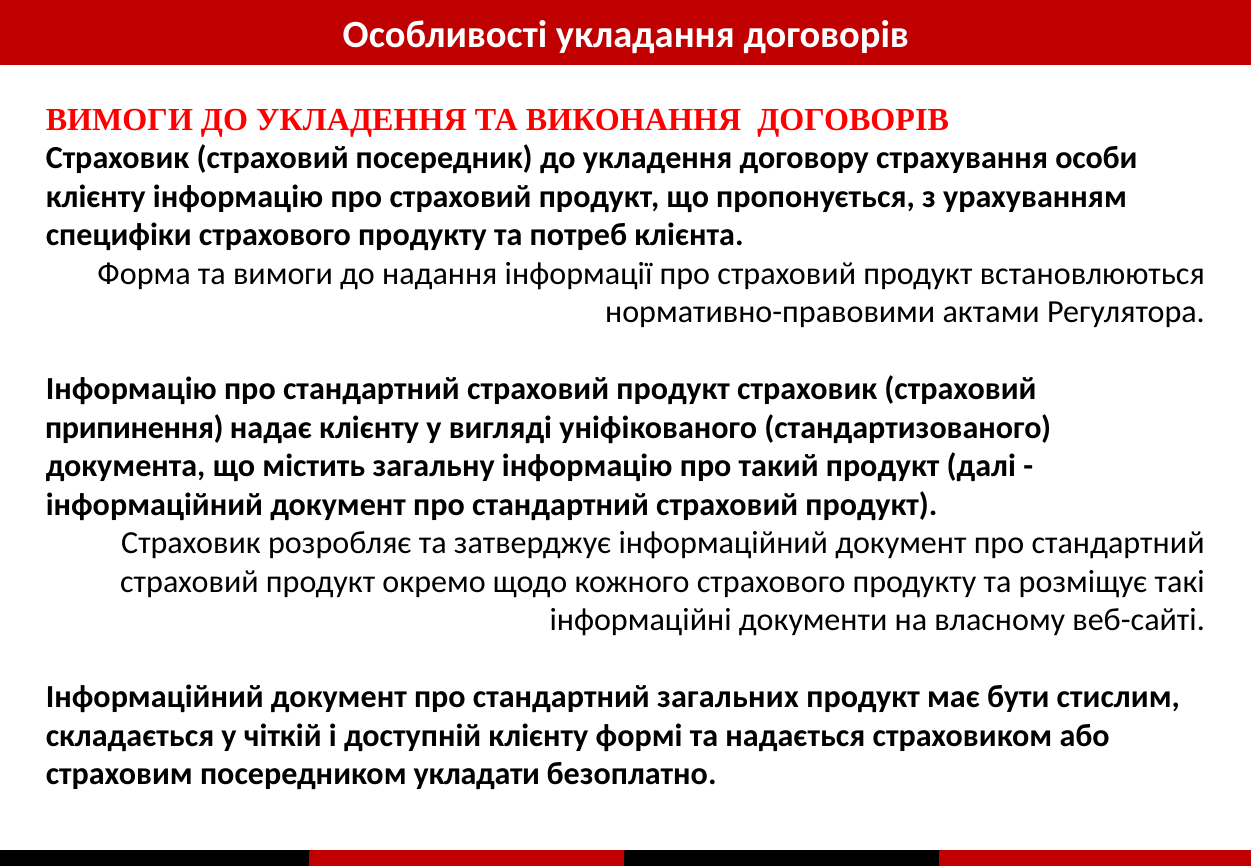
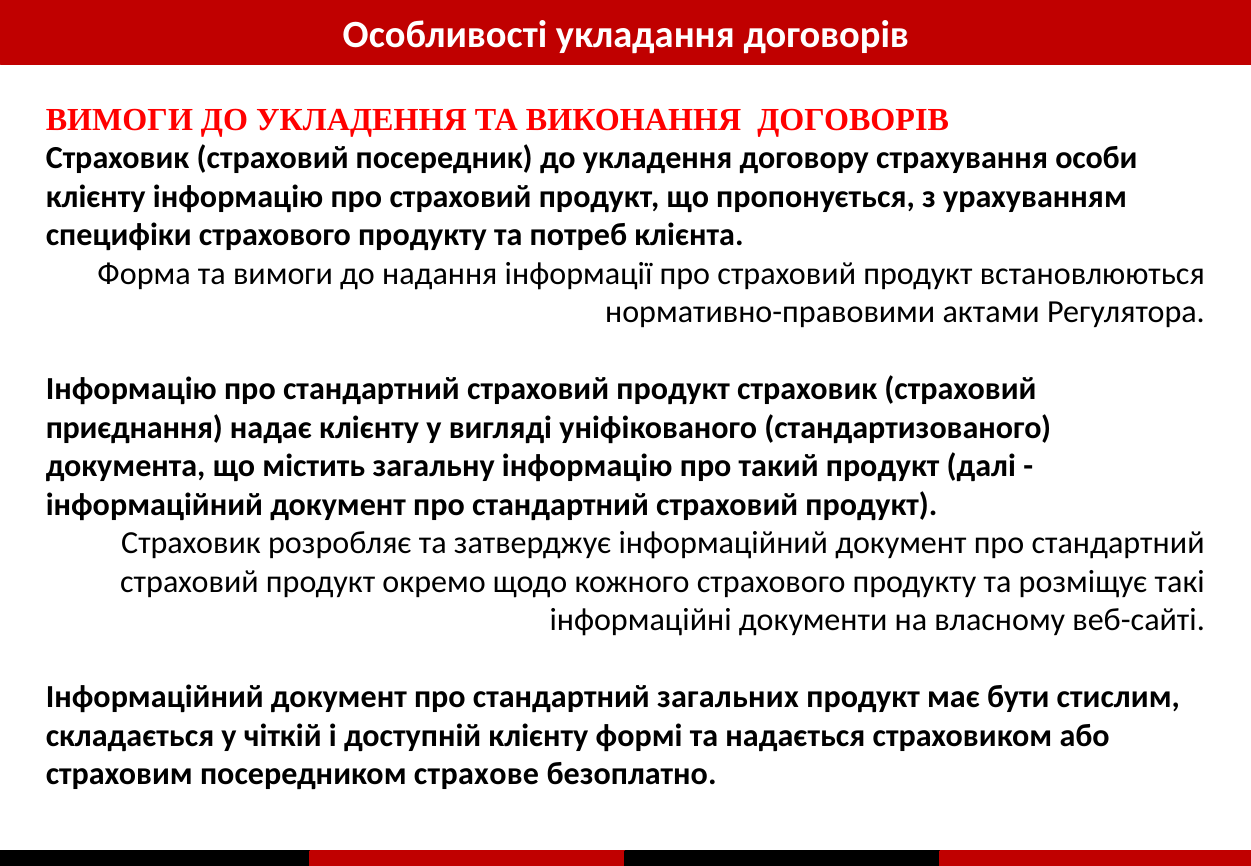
припинення: припинення -> приєднання
укладати: укладати -> страхове
